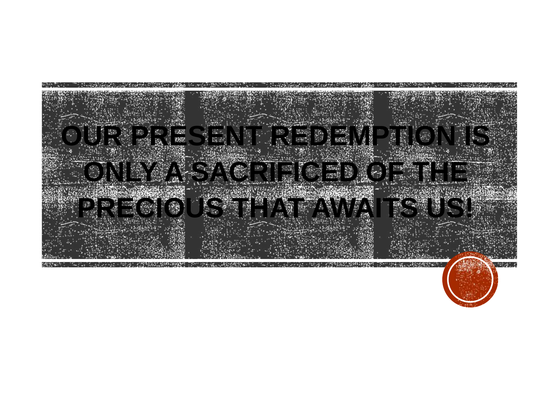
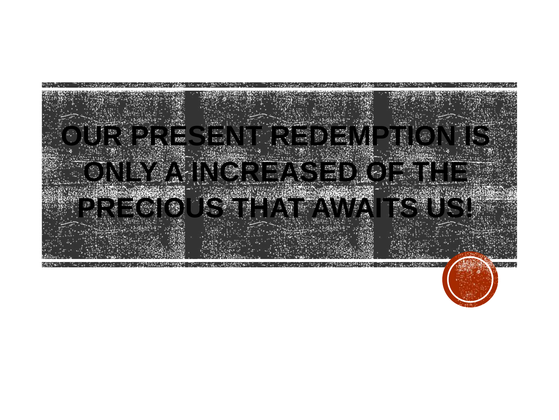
SACRIFICED: SACRIFICED -> INCREASED
